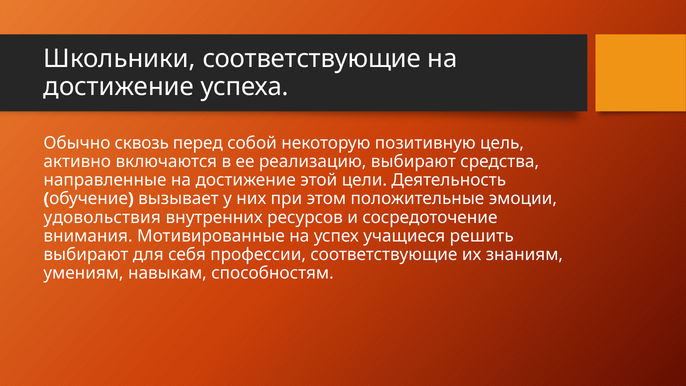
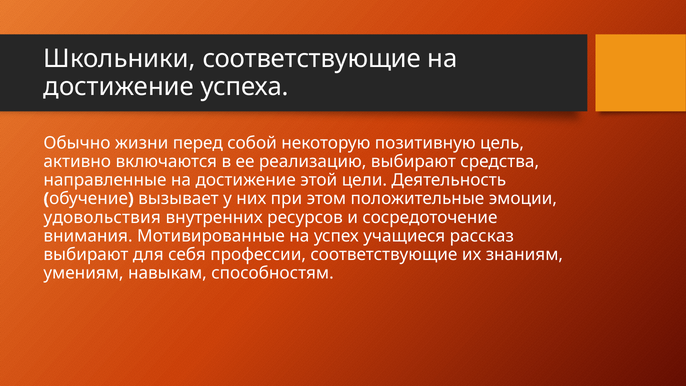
сквозь: сквозь -> жизни
решить: решить -> рассказ
